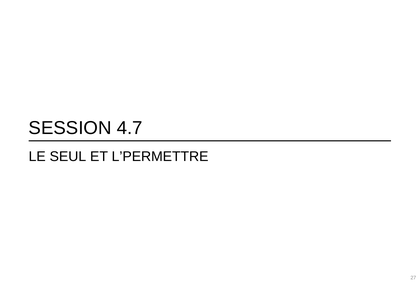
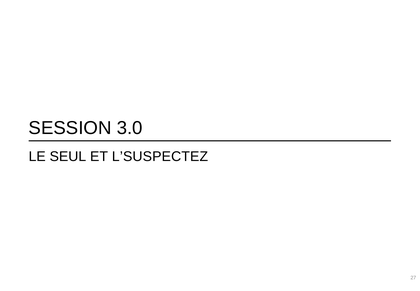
4.7: 4.7 -> 3.0
L’PERMETTRE: L’PERMETTRE -> L’SUSPECTEZ
